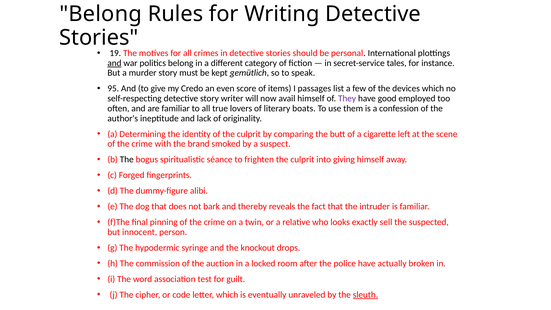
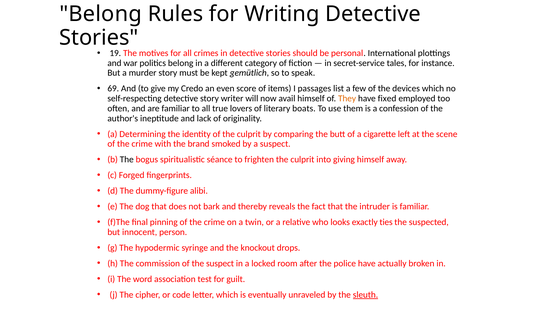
and at (114, 63) underline: present -> none
95: 95 -> 69
They colour: purple -> orange
good: good -> fixed
sell: sell -> ties
the auction: auction -> suspect
